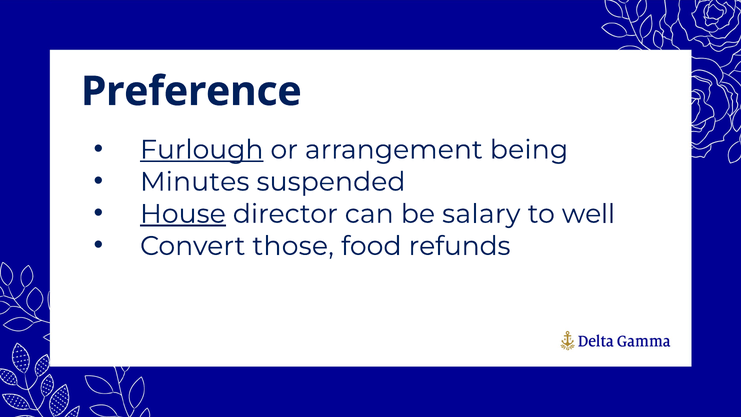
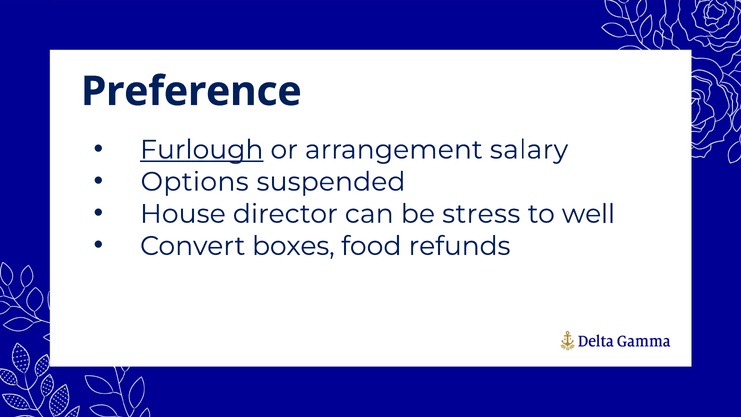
being: being -> salary
Minutes: Minutes -> Options
House underline: present -> none
salary: salary -> stress
those: those -> boxes
